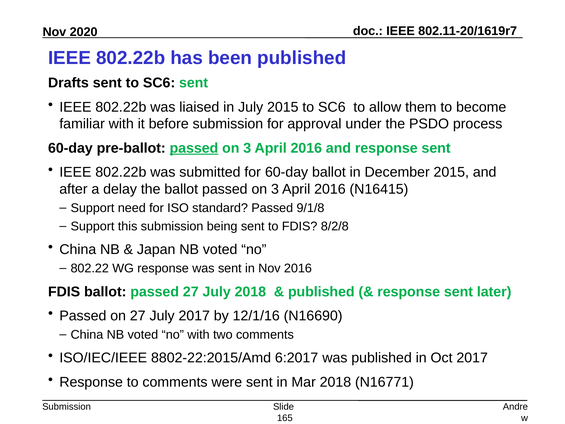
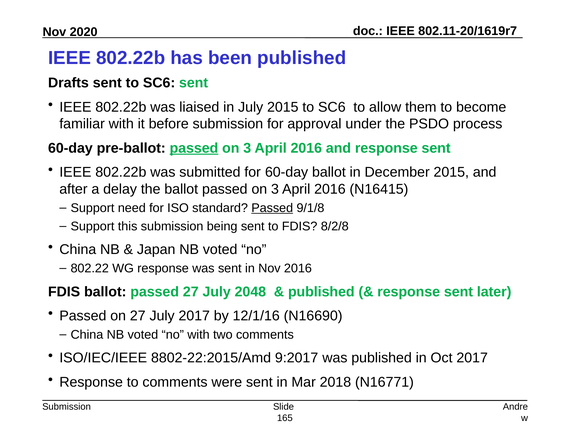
Passed at (272, 208) underline: none -> present
July 2018: 2018 -> 2048
6:2017: 6:2017 -> 9:2017
